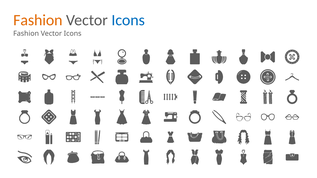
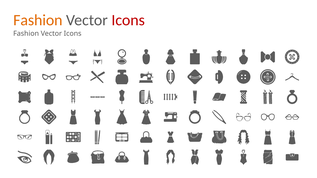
Icons at (128, 20) colour: blue -> red
